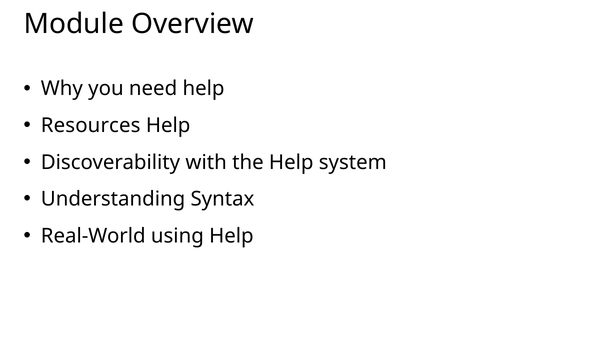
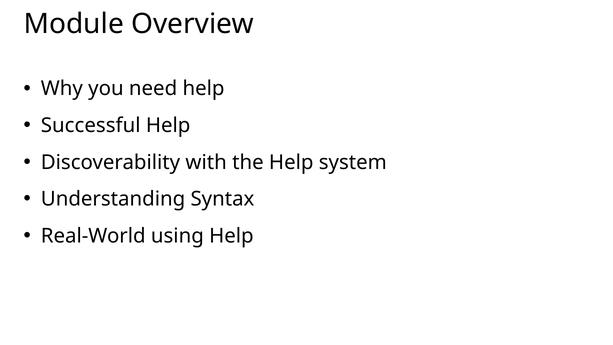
Resources: Resources -> Successful
